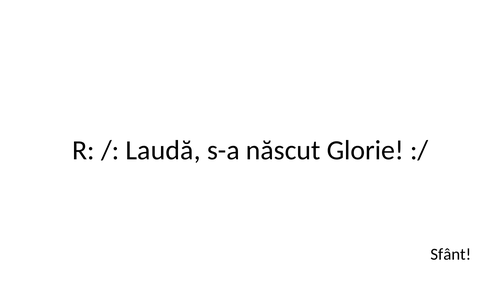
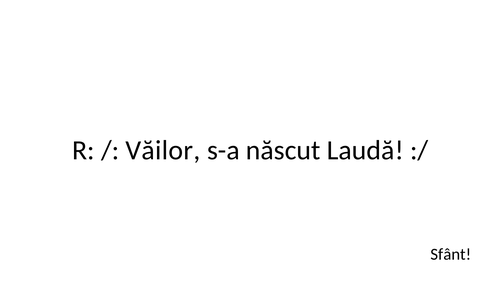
Laudă: Laudă -> Văilor
Glorie: Glorie -> Laudă
